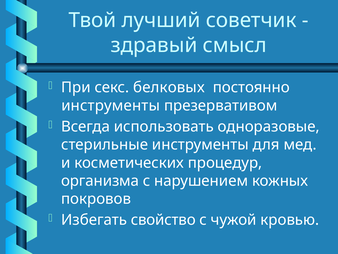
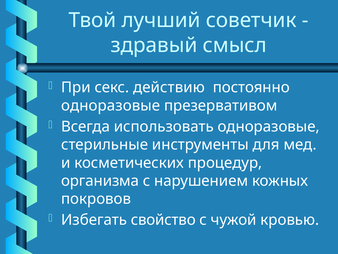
белковых: белковых -> действию
инструменты at (111, 105): инструменты -> одноразовые
